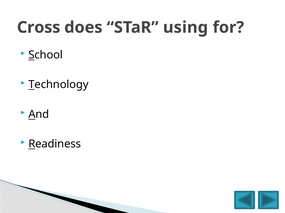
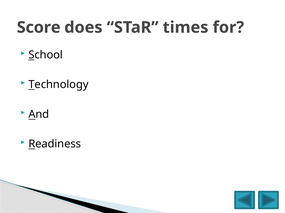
Cross: Cross -> Score
using: using -> times
